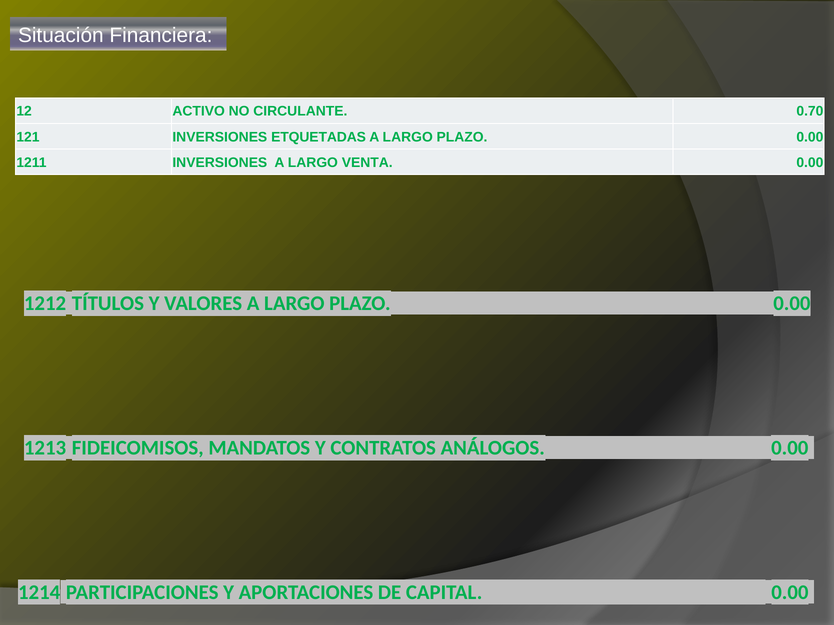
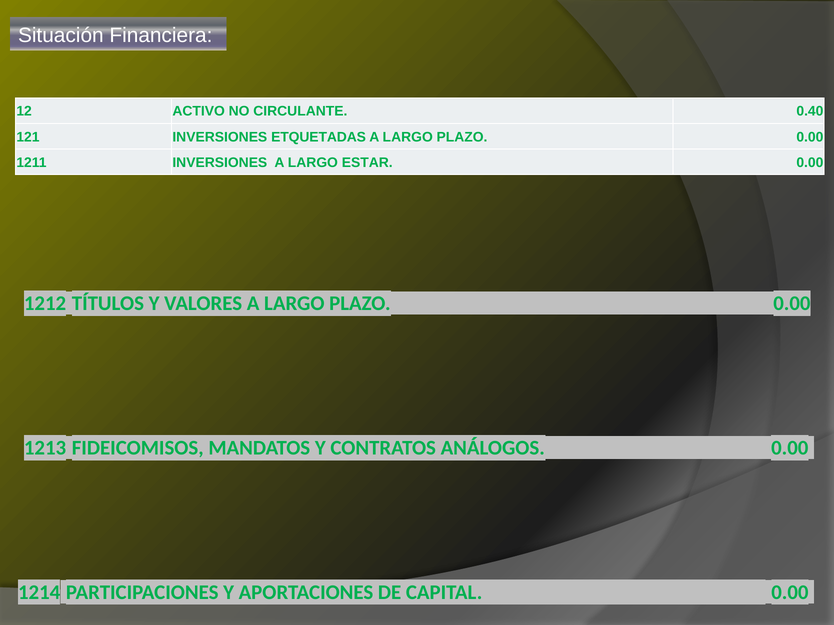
0.70: 0.70 -> 0.40
VENTA: VENTA -> ESTAR
